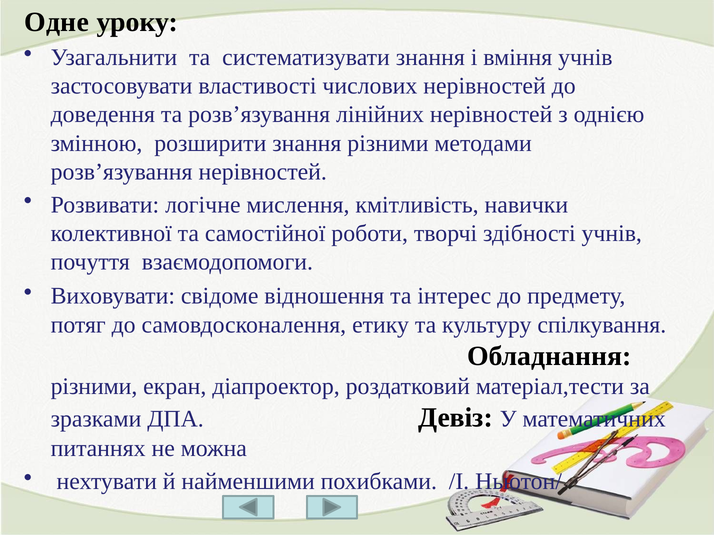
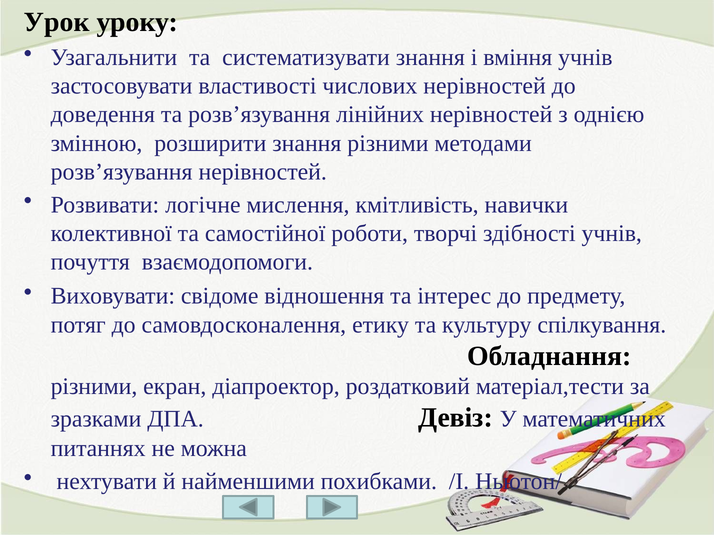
Одне: Одне -> Урок
